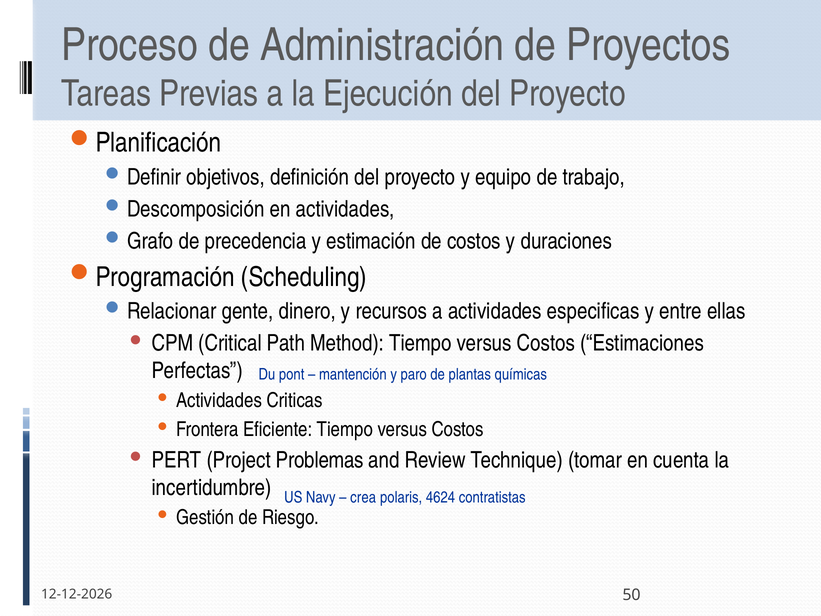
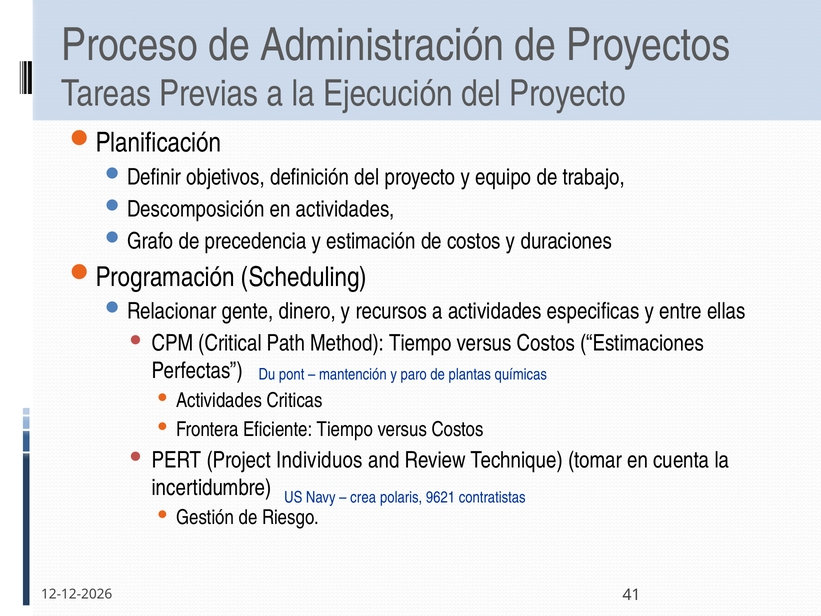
Problemas: Problemas -> Individuos
4624: 4624 -> 9621
50: 50 -> 41
